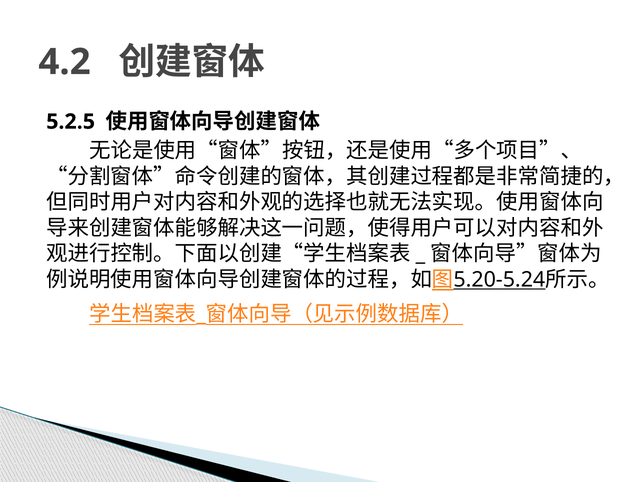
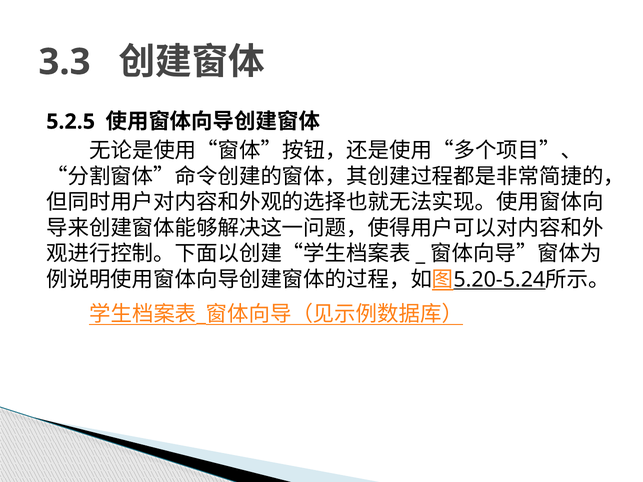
4.2: 4.2 -> 3.3
